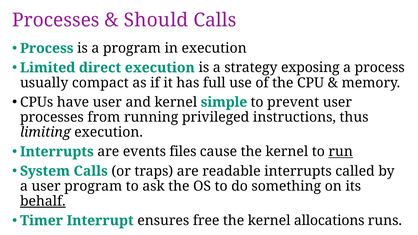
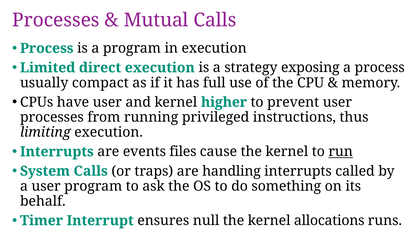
Should: Should -> Mutual
simple: simple -> higher
readable: readable -> handling
behalf underline: present -> none
free: free -> null
